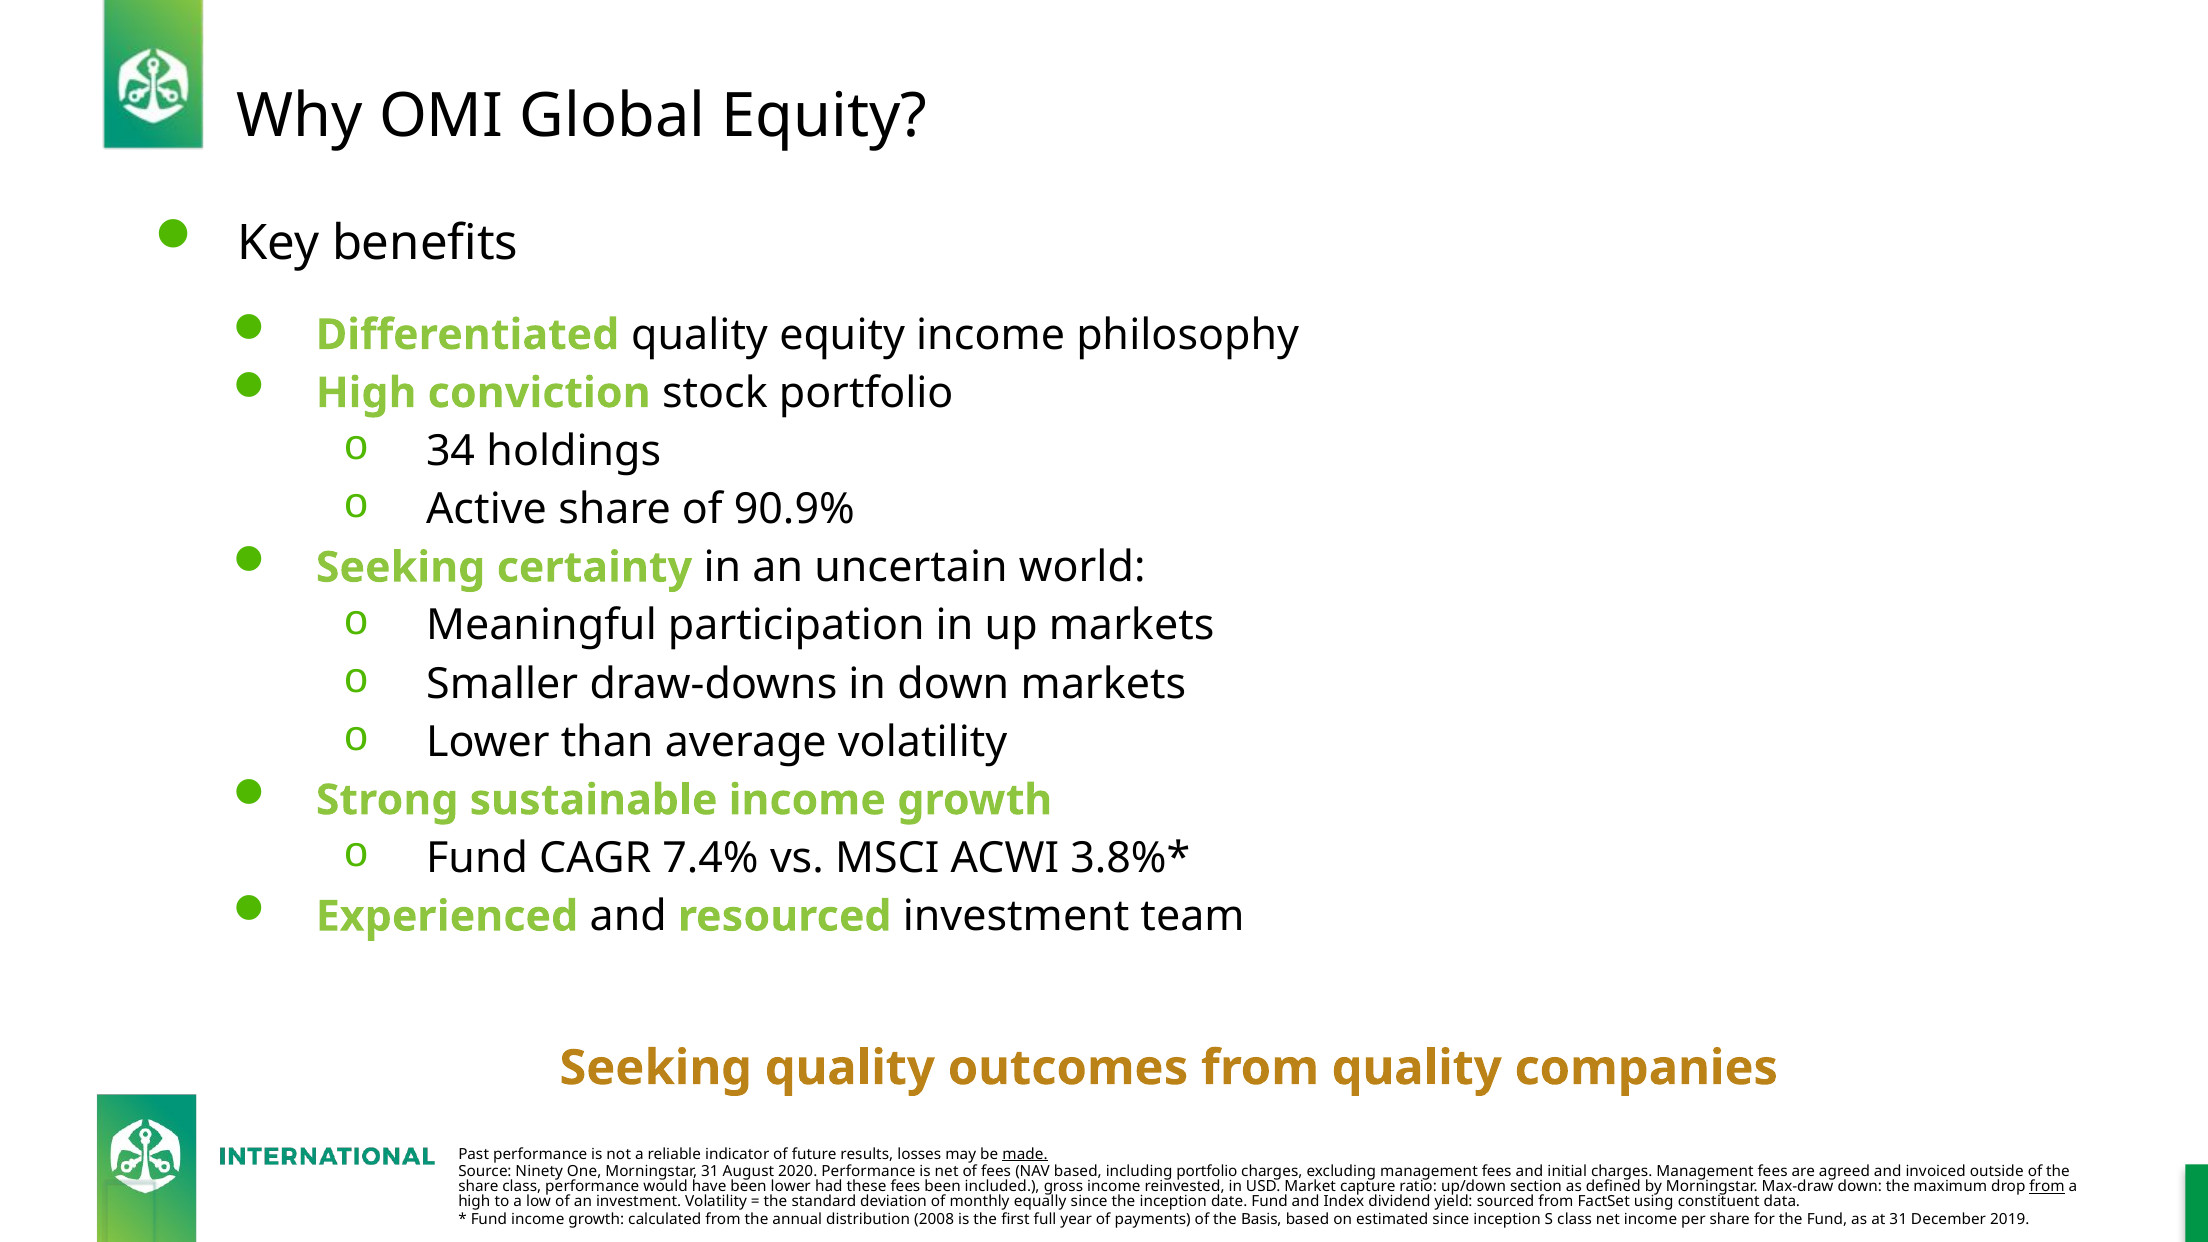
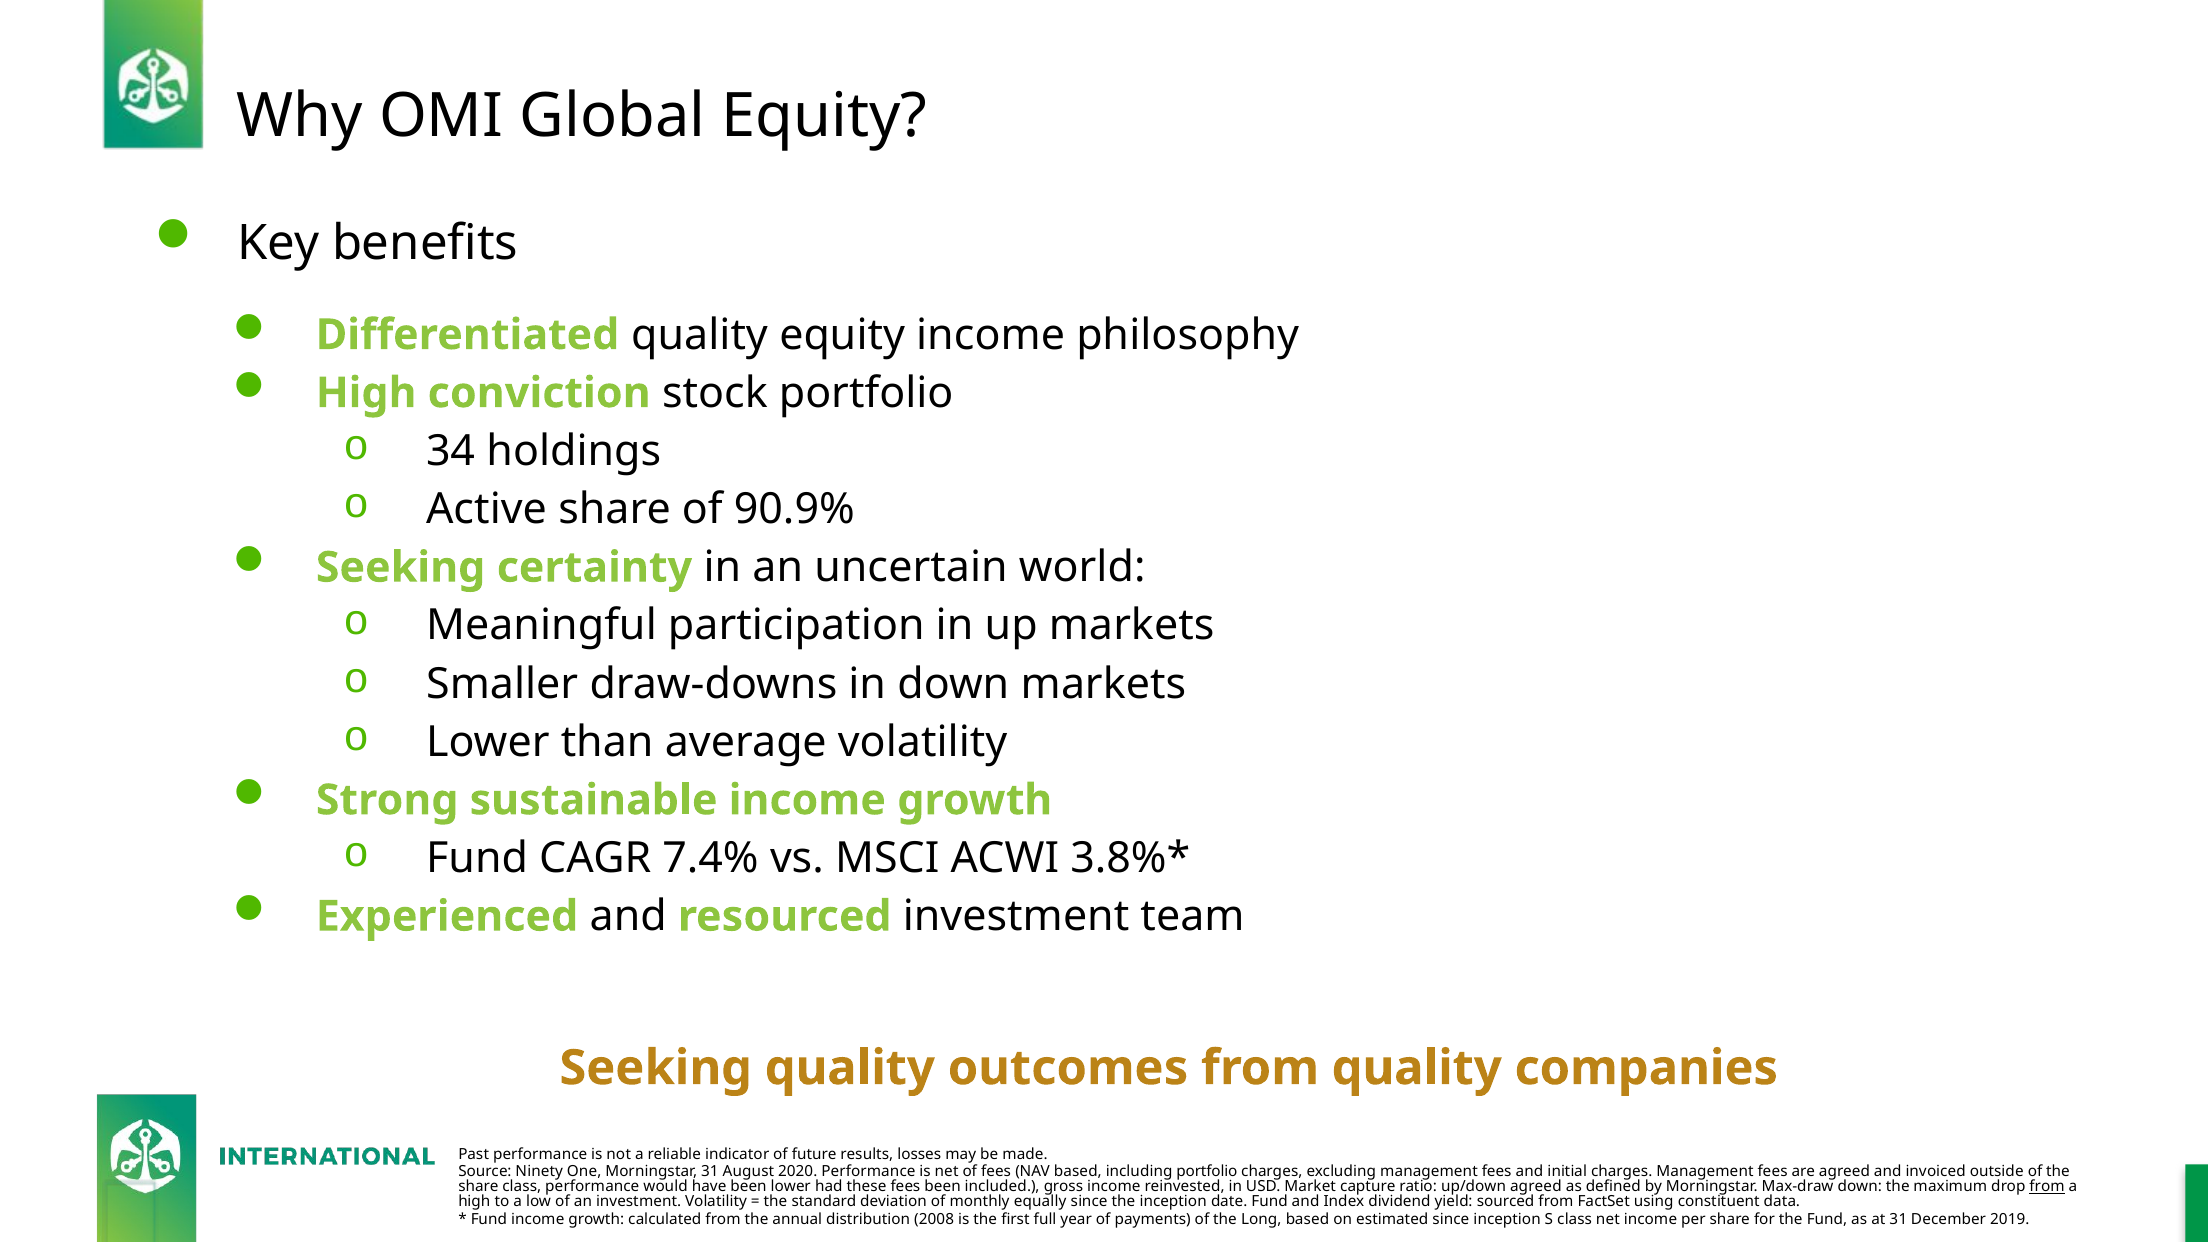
made underline: present -> none
up/down section: section -> agreed
Basis: Basis -> Long
